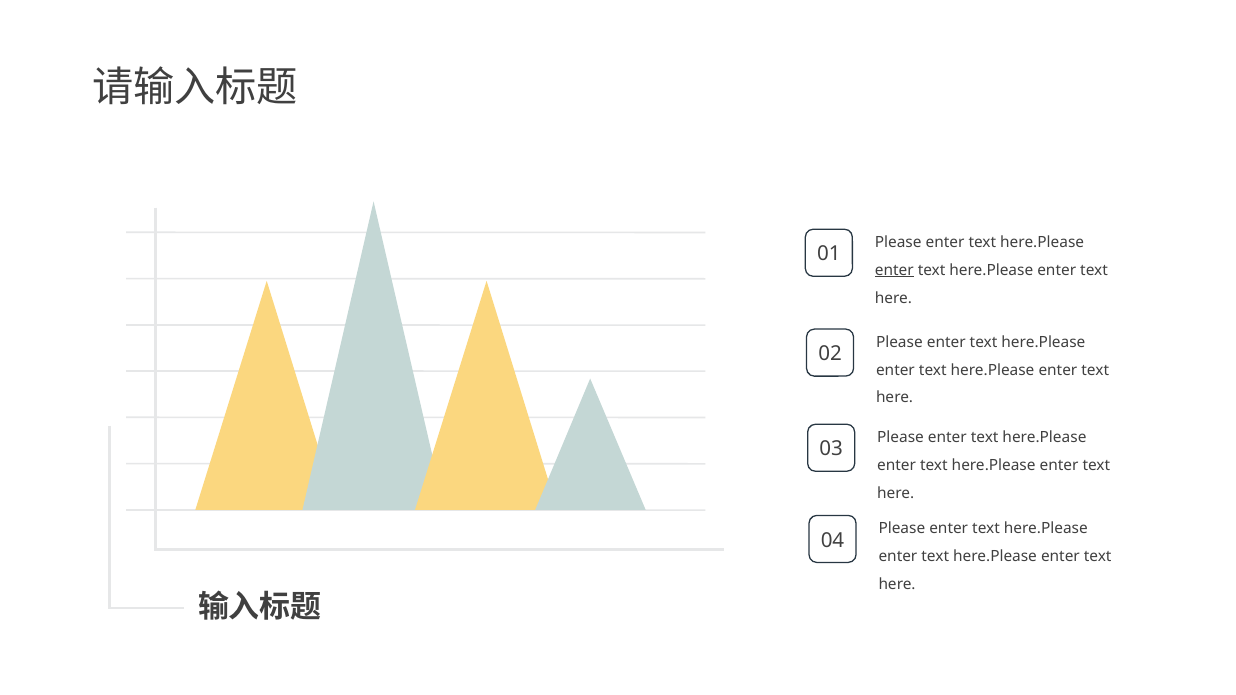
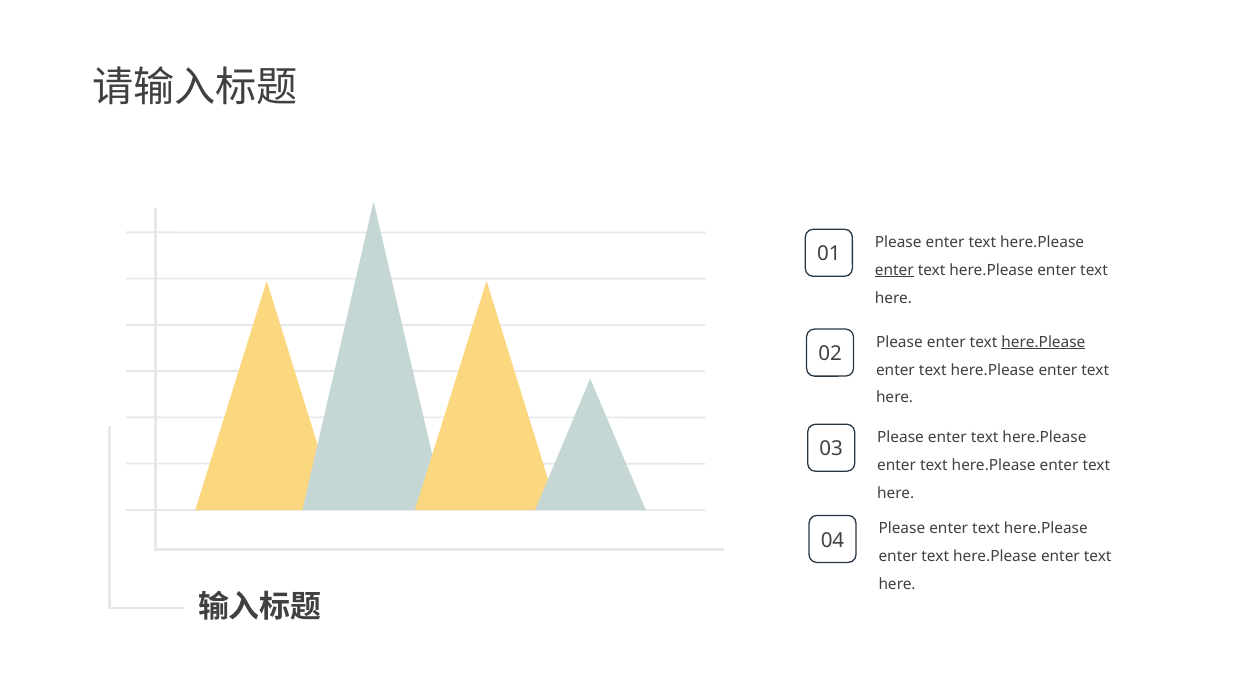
here.Please at (1043, 342) underline: none -> present
